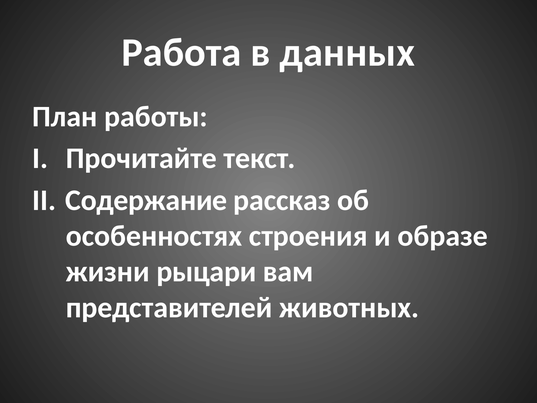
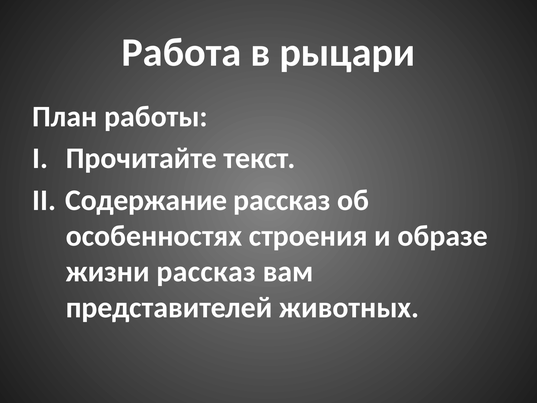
данных: данных -> рыцари
жизни рыцари: рыцари -> рассказ
